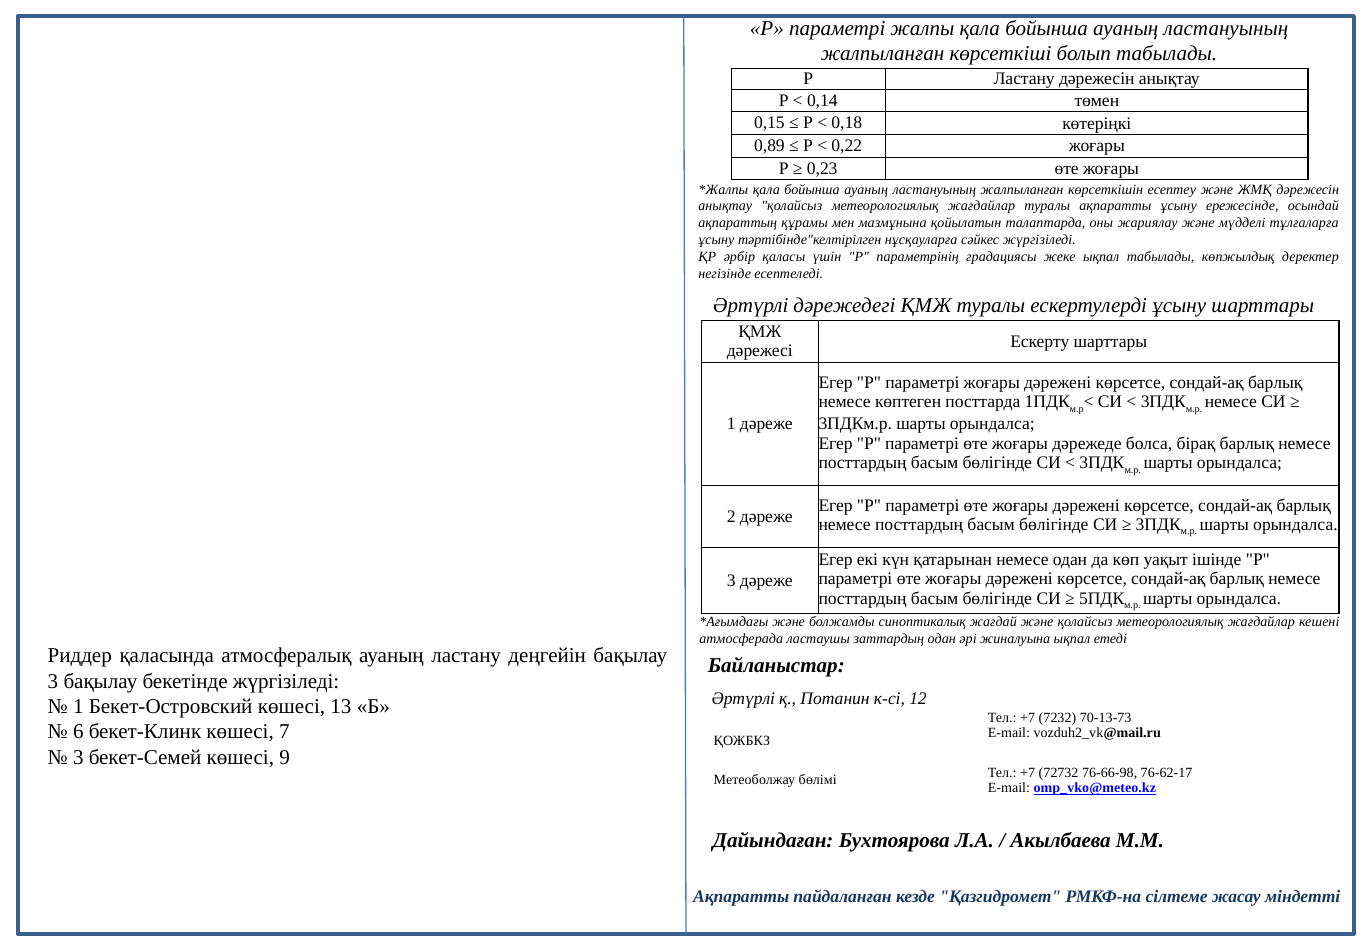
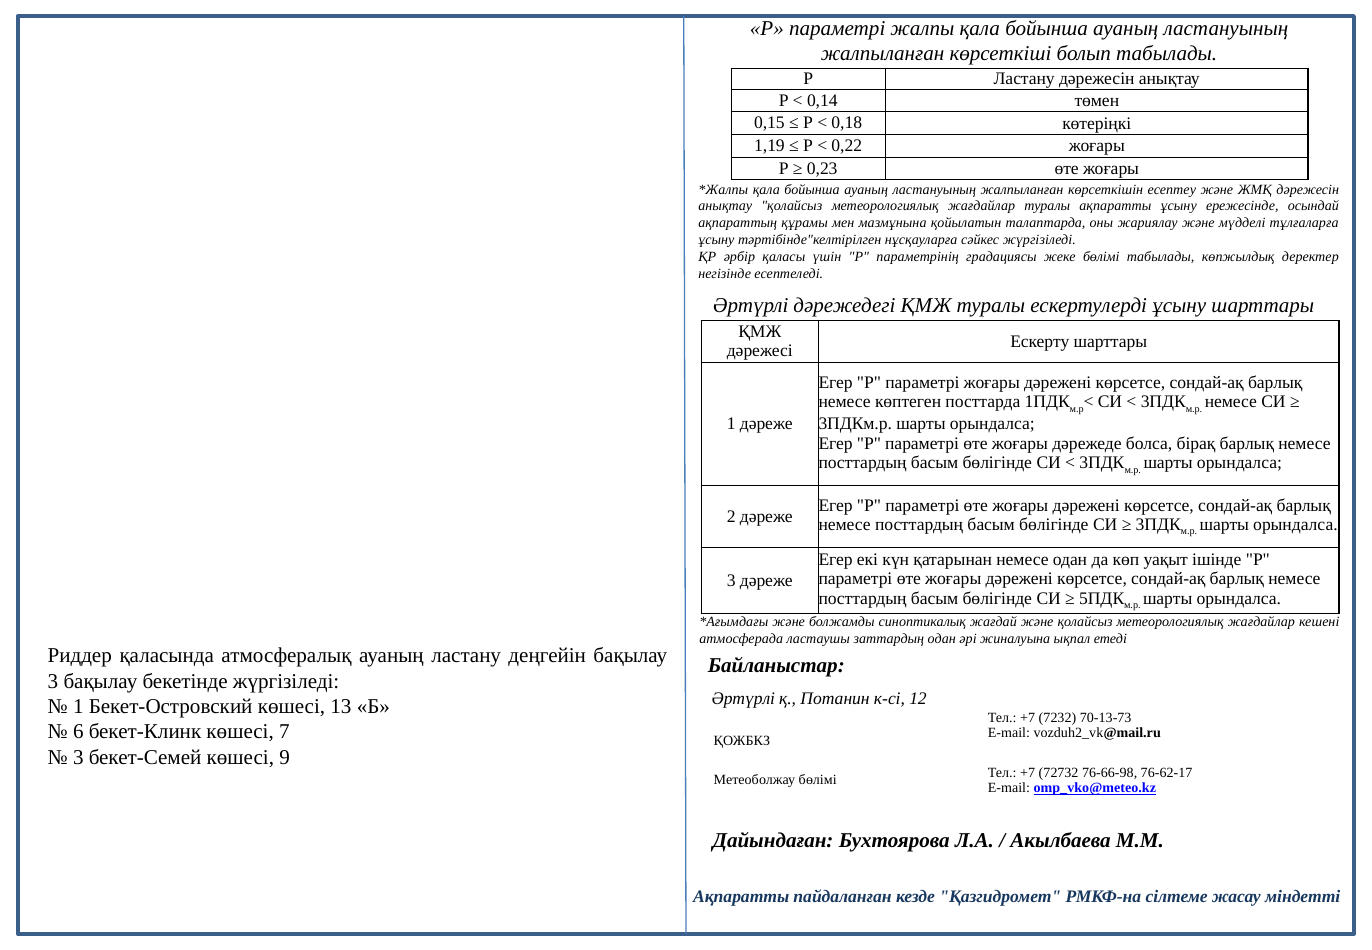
0,89: 0,89 -> 1,19
жеке ықпал: ықпал -> бөлімі
